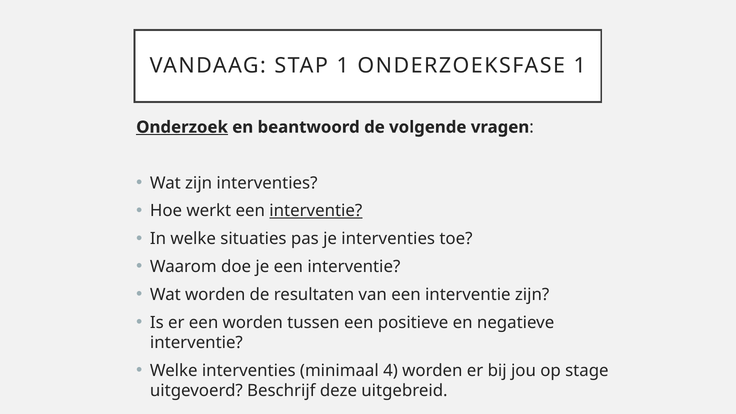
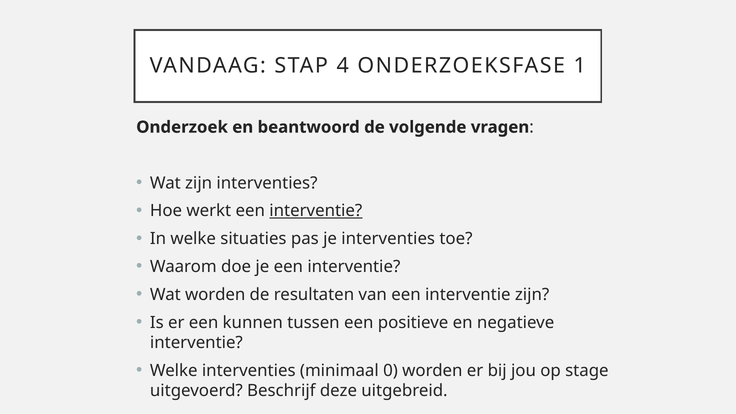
STAP 1: 1 -> 4
Onderzoek underline: present -> none
een worden: worden -> kunnen
4: 4 -> 0
